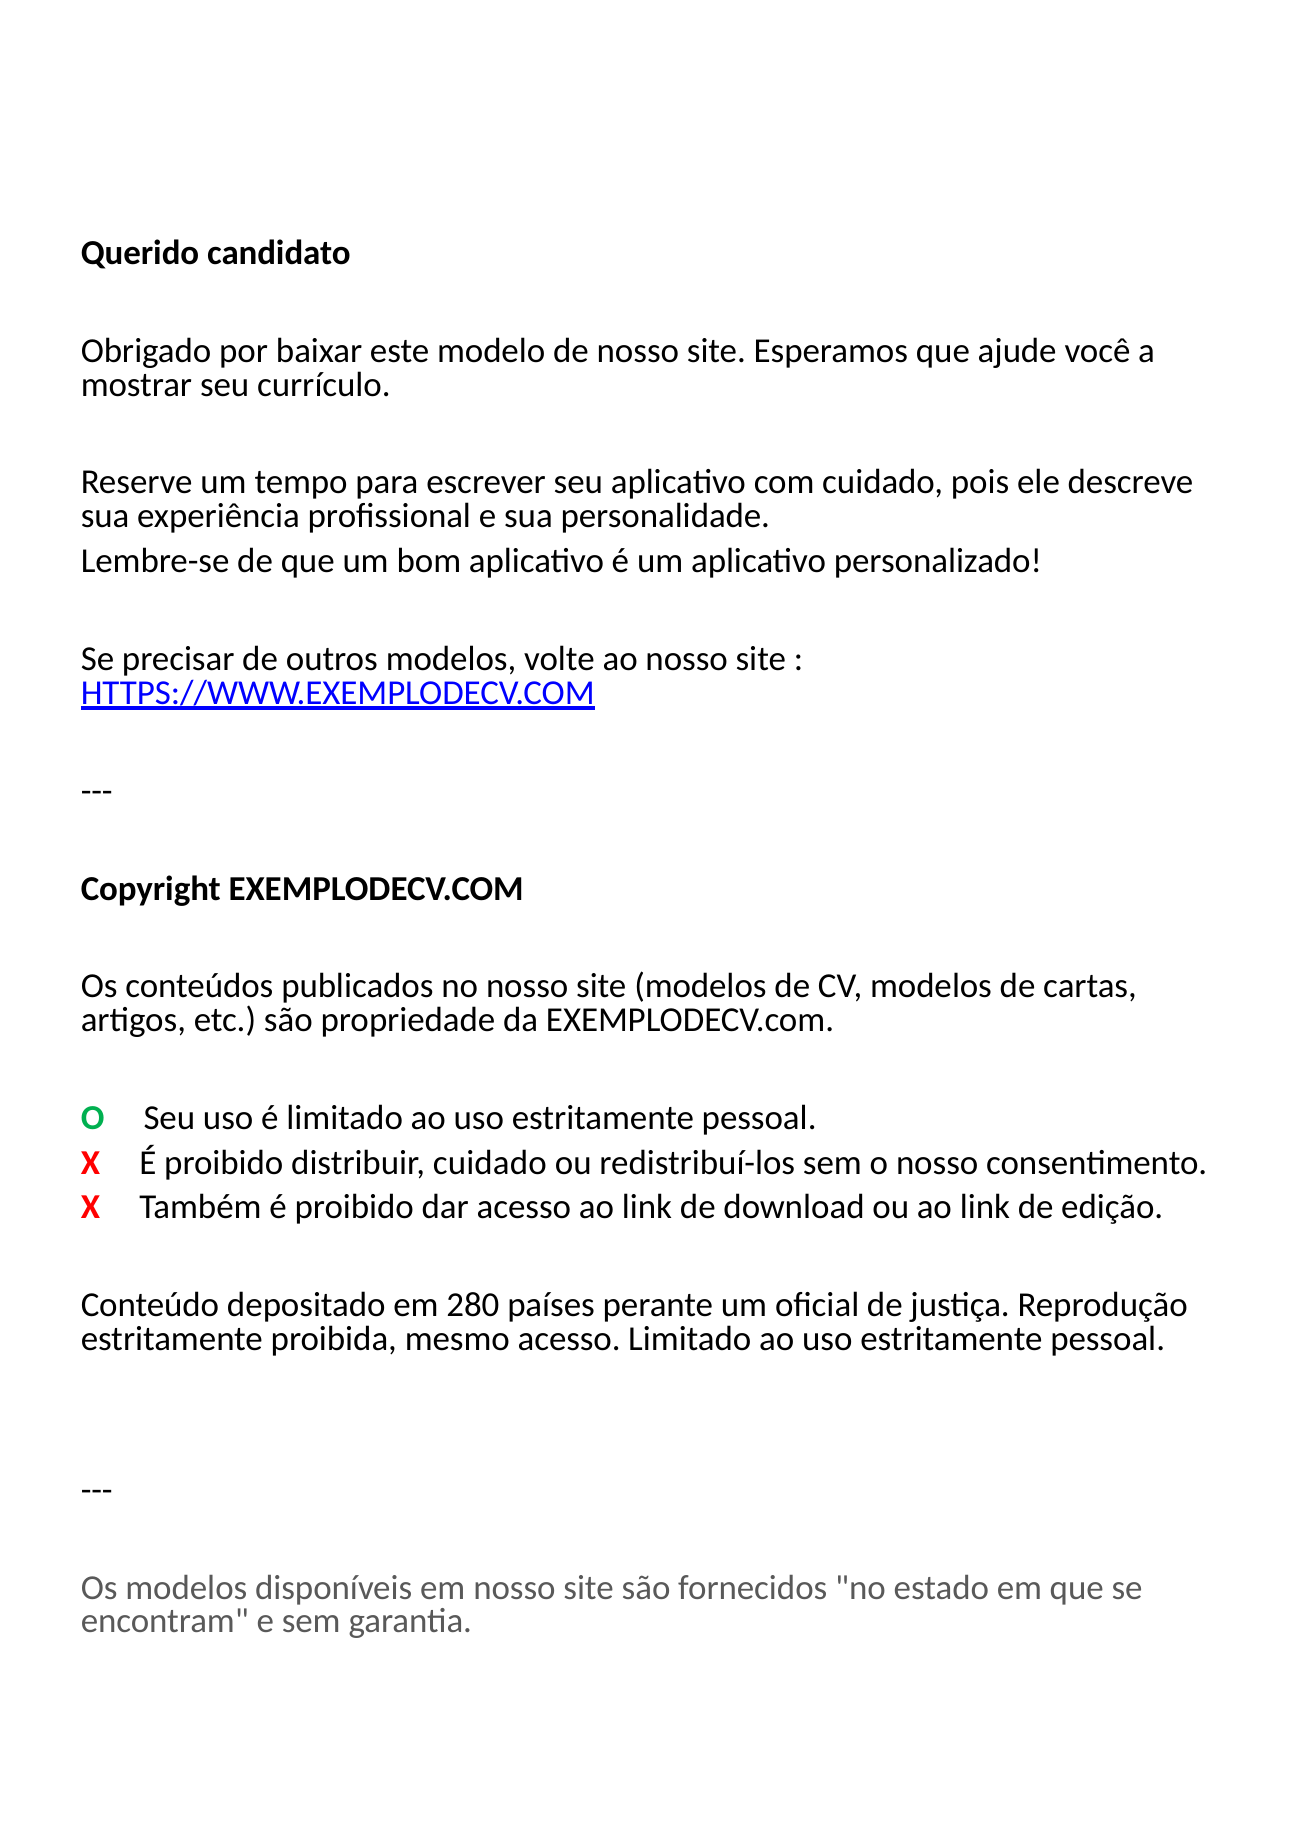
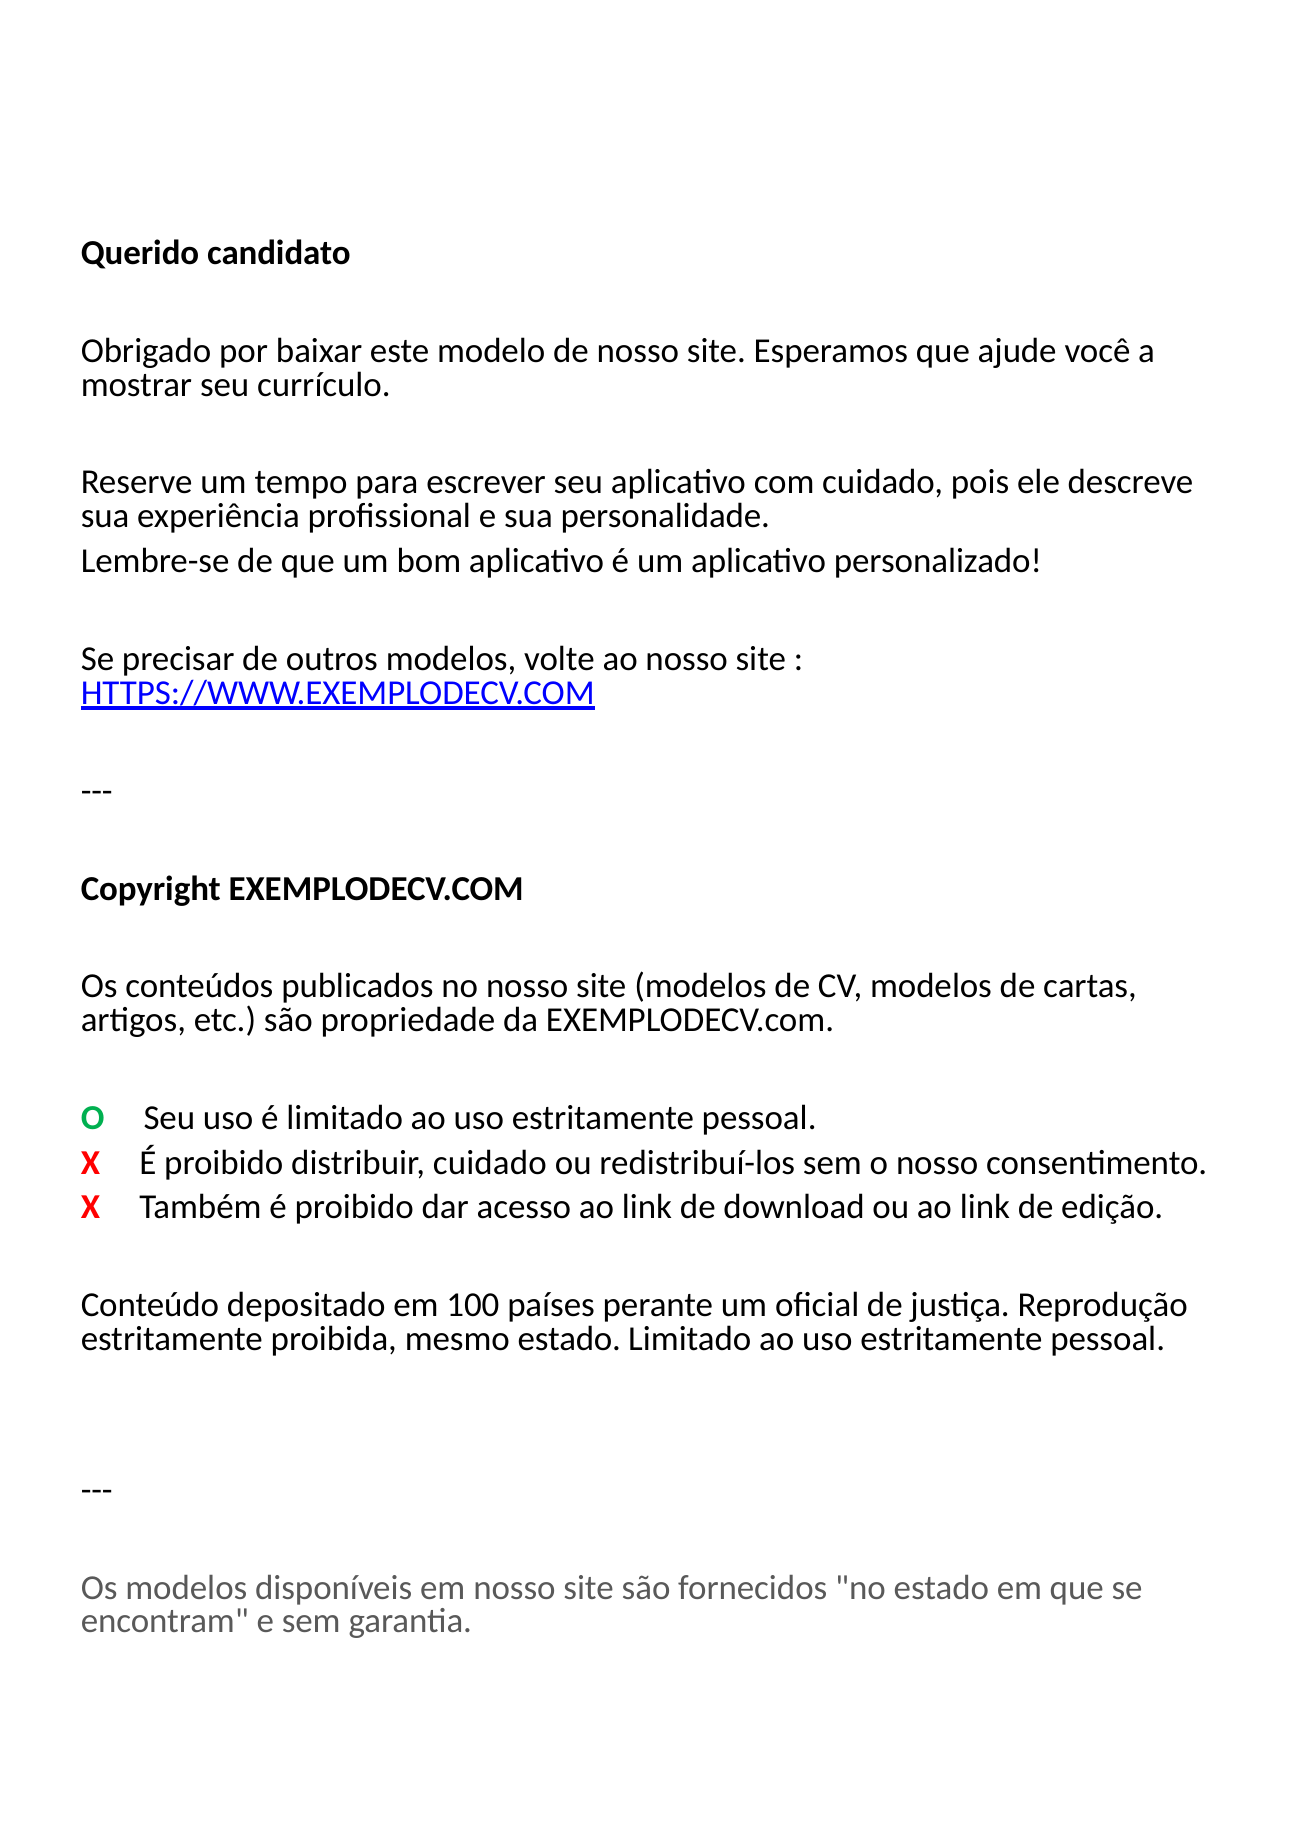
280: 280 -> 100
mesmo acesso: acesso -> estado
